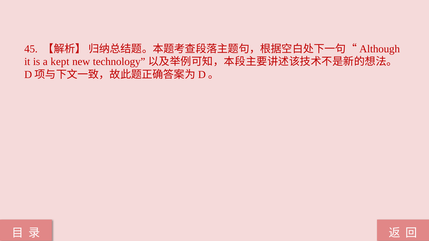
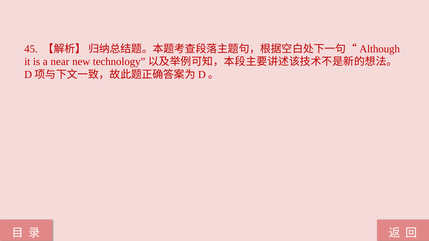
kept: kept -> near
